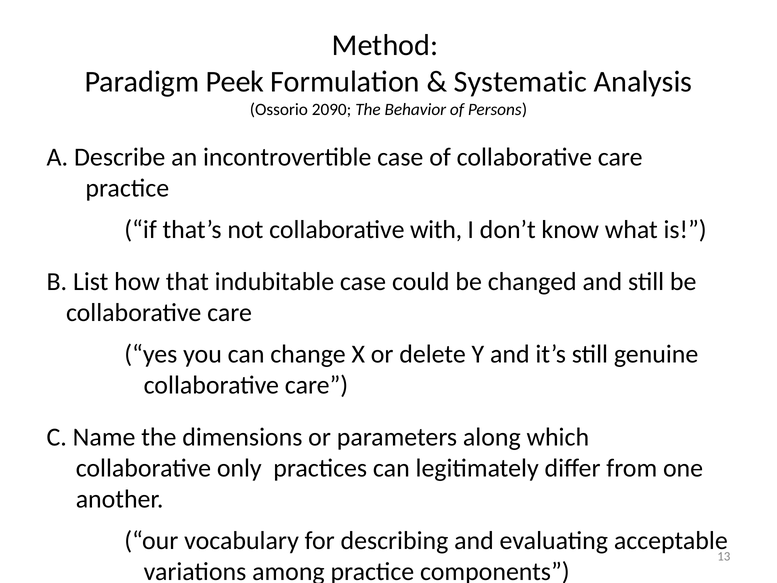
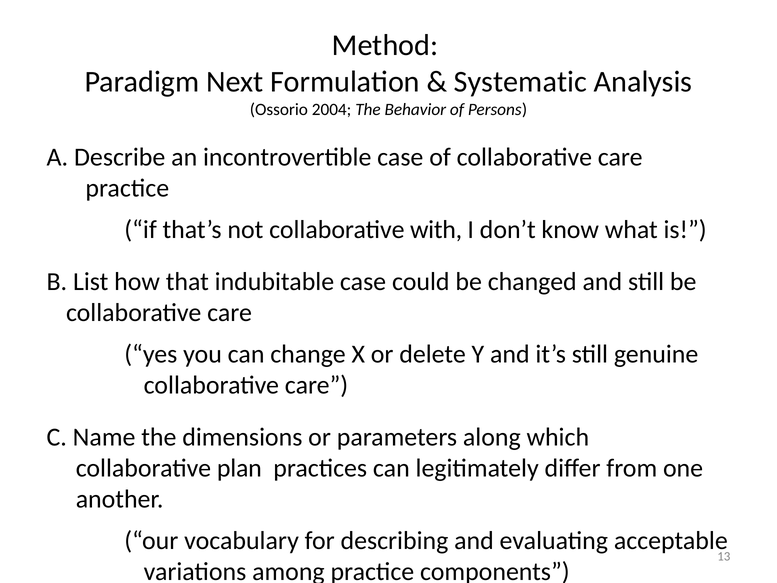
Peek: Peek -> Next
2090: 2090 -> 2004
only: only -> plan
